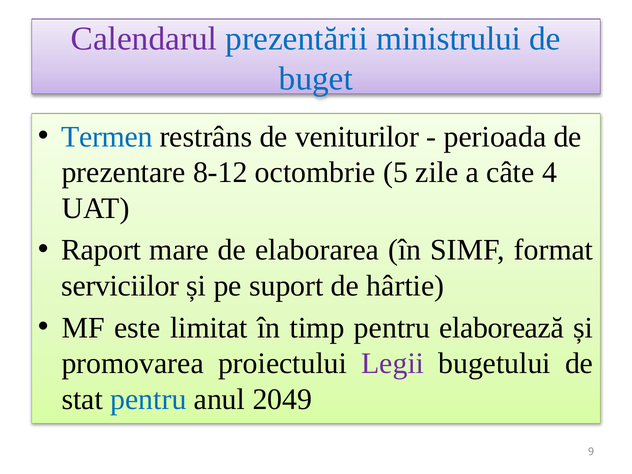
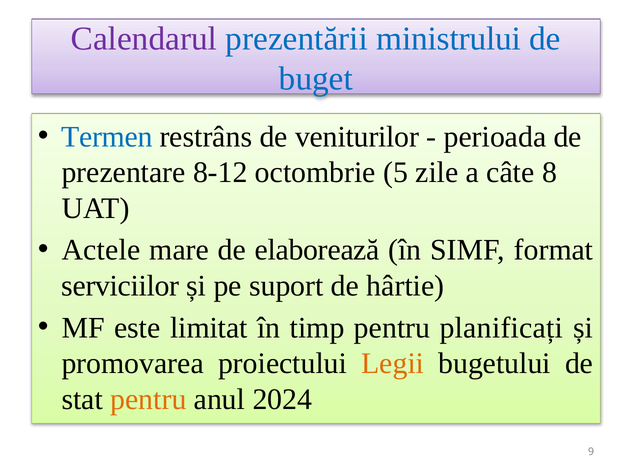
4: 4 -> 8
Raport: Raport -> Actele
elaborarea: elaborarea -> elaborează
elaborează: elaborează -> planificați
Legii colour: purple -> orange
pentru at (148, 399) colour: blue -> orange
2049: 2049 -> 2024
